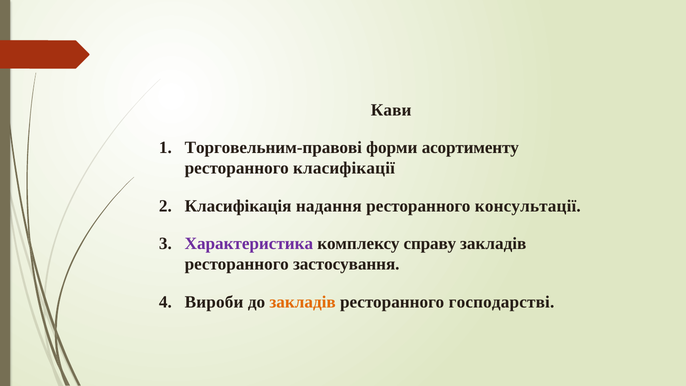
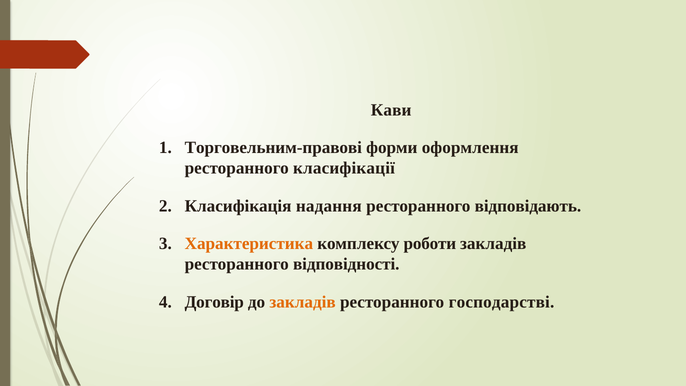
асортименту: асортименту -> оформлення
консультації: консультації -> відповідають
Характеристика colour: purple -> orange
справу: справу -> роботи
застосування: застосування -> відповідності
Вироби: Вироби -> Договір
